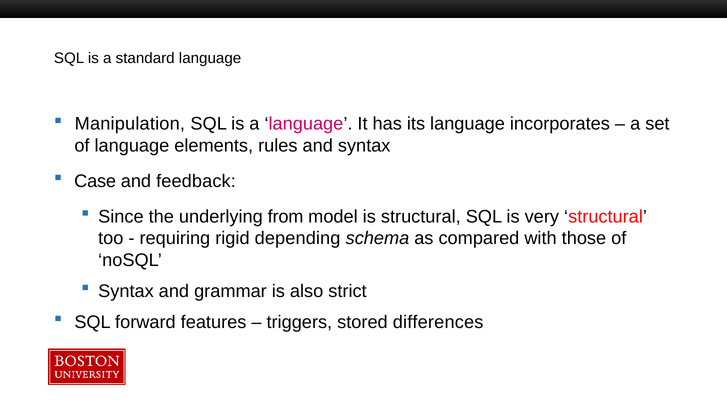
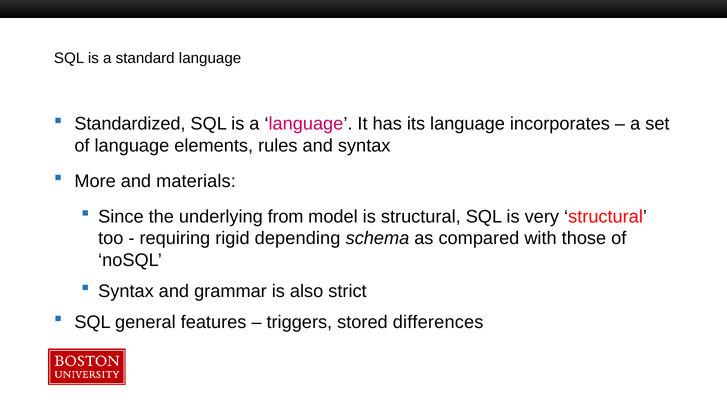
Manipulation: Manipulation -> Standardized
Case: Case -> More
feedback: feedback -> materials
forward: forward -> general
